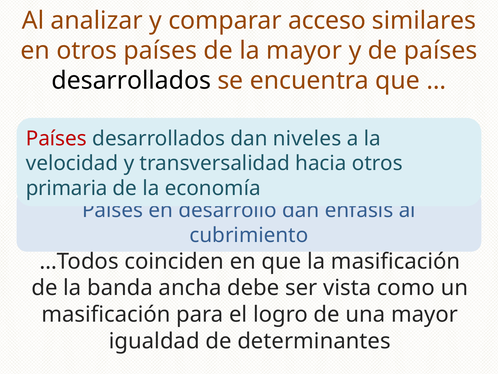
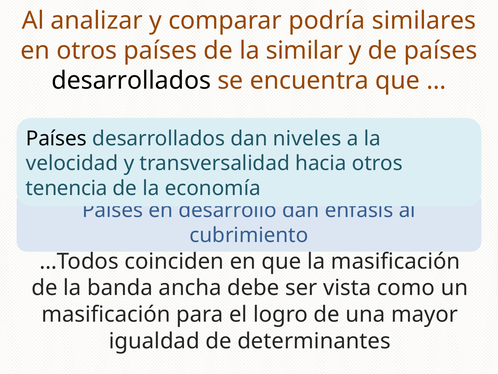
acceso: acceso -> podría
la mayor: mayor -> similar
Países at (56, 138) colour: red -> black
primaria: primaria -> tenencia
